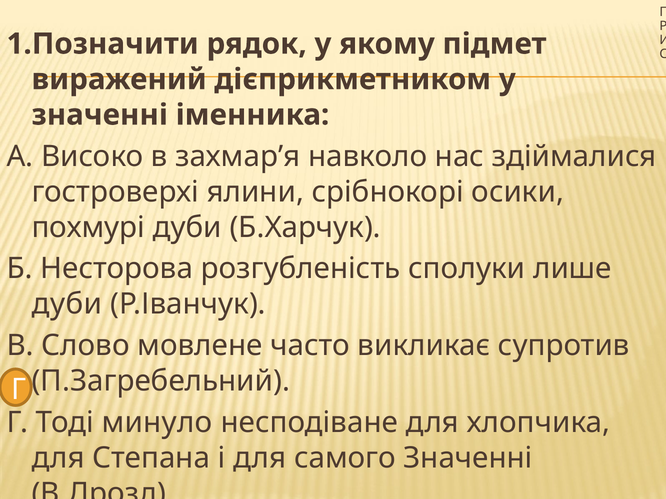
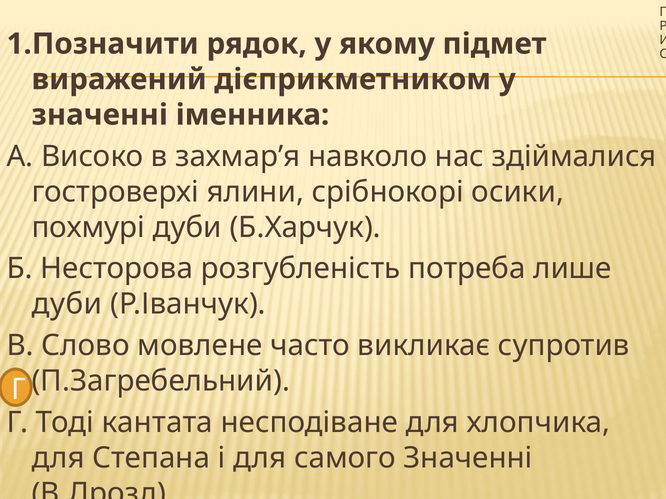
сполуки: сполуки -> потреба
минуло: минуло -> кантата
